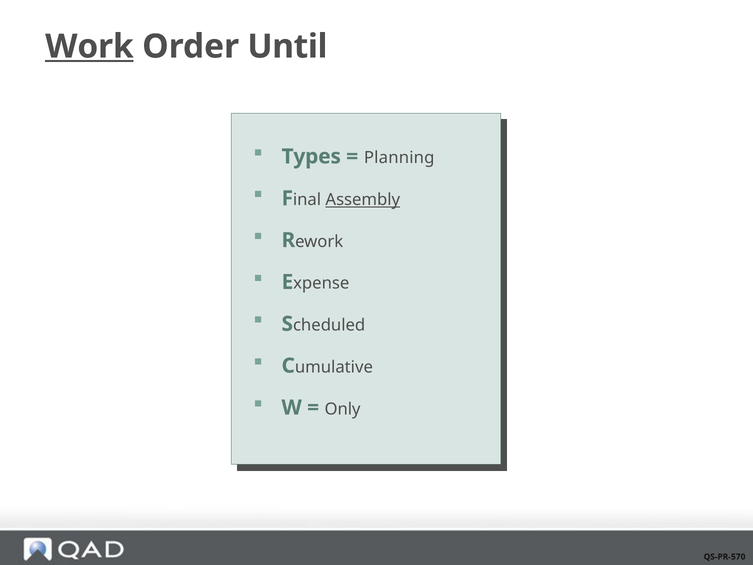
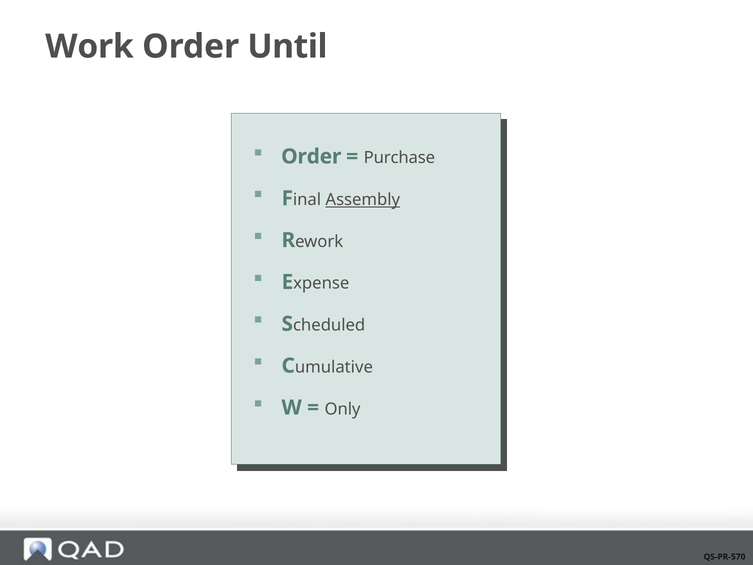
Work underline: present -> none
Types at (311, 156): Types -> Order
Planning: Planning -> Purchase
